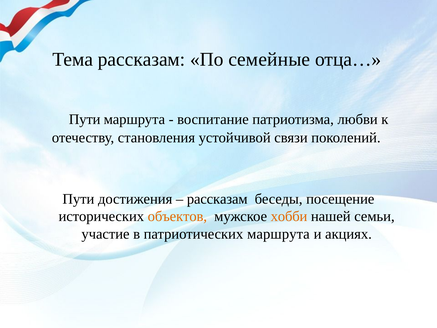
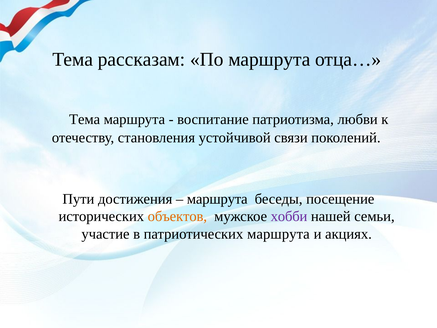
По семейные: семейные -> маршрута
Пути at (85, 119): Пути -> Тема
рассказам at (217, 199): рассказам -> маршрута
хобби colour: orange -> purple
